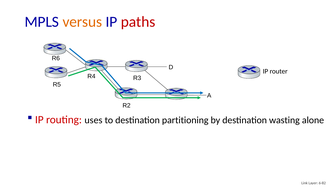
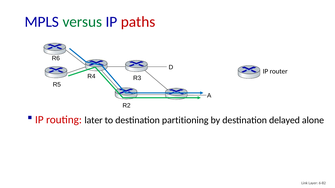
versus colour: orange -> green
uses: uses -> later
wasting: wasting -> delayed
